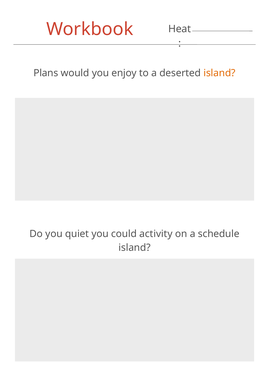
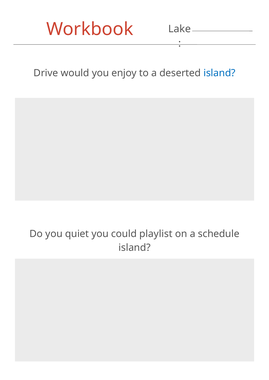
Heat: Heat -> Lake
Plans: Plans -> Drive
island at (219, 73) colour: orange -> blue
activity: activity -> playlist
